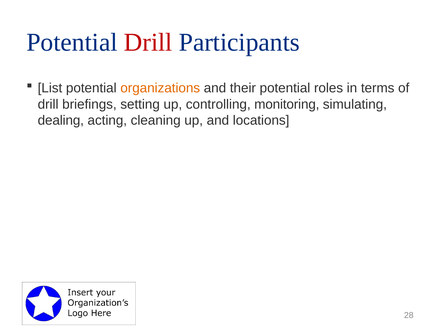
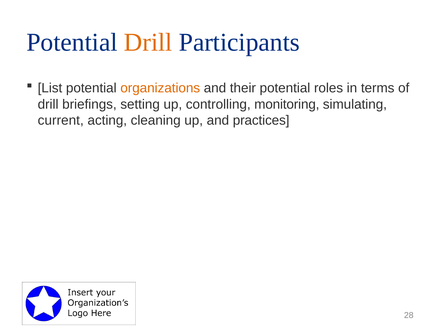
Drill at (148, 43) colour: red -> orange
dealing: dealing -> current
locations: locations -> practices
